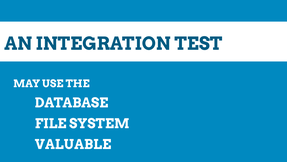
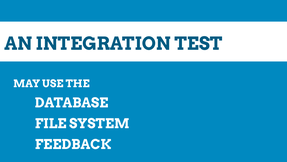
VALUABLE: VALUABLE -> FEEDBACK
